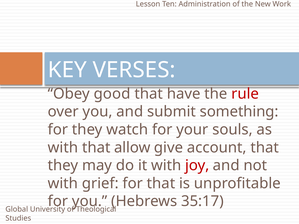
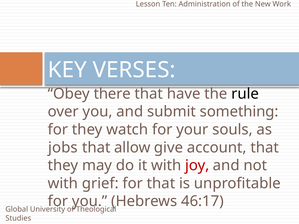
good: good -> there
rule colour: red -> black
with at (63, 148): with -> jobs
35:17: 35:17 -> 46:17
